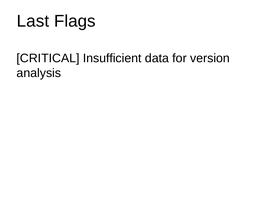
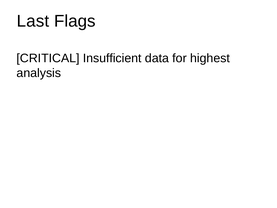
version: version -> highest
